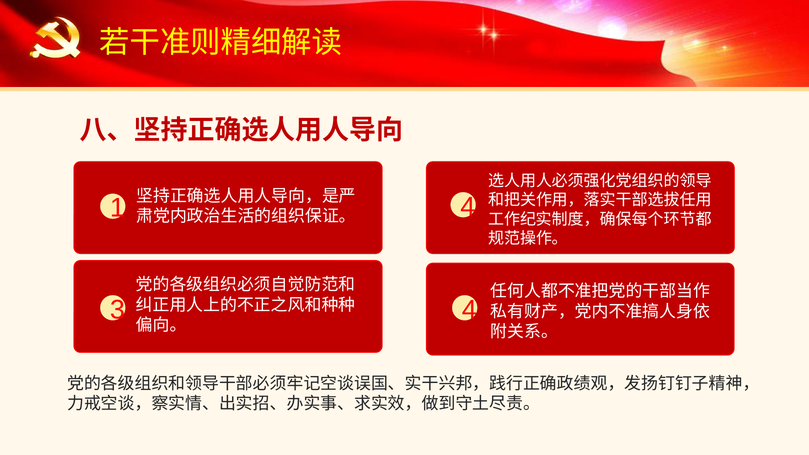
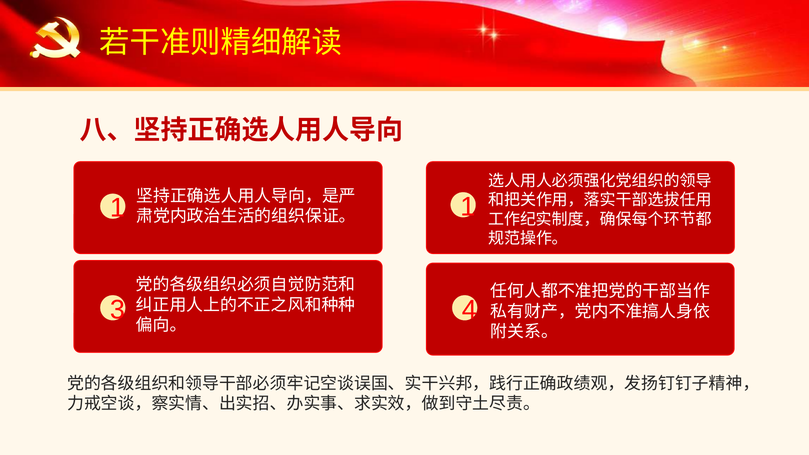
1 4: 4 -> 1
